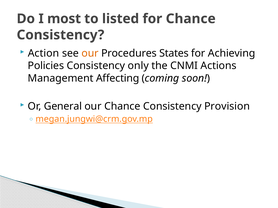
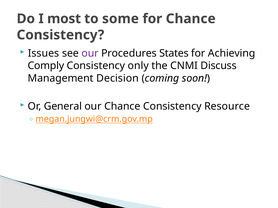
listed: listed -> some
Action: Action -> Issues
our at (90, 53) colour: orange -> purple
Policies: Policies -> Comply
Actions: Actions -> Discuss
Affecting: Affecting -> Decision
Provision: Provision -> Resource
